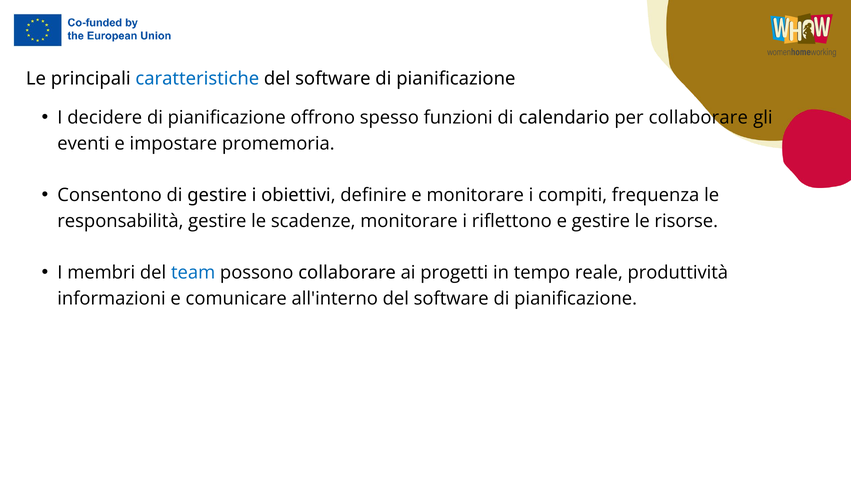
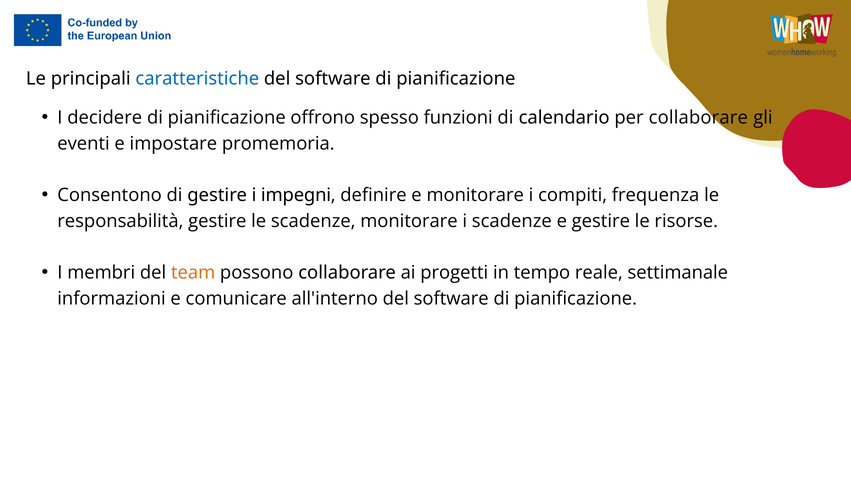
obiettivi: obiettivi -> impegni
i riflettono: riflettono -> scadenze
team colour: blue -> orange
produttività: produttività -> settimanale
